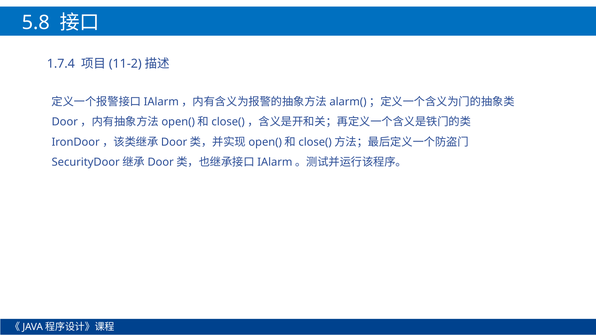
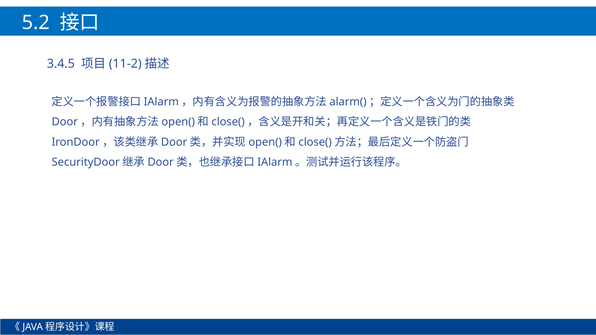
5.8: 5.8 -> 5.2
1.7.4: 1.7.4 -> 3.4.5
